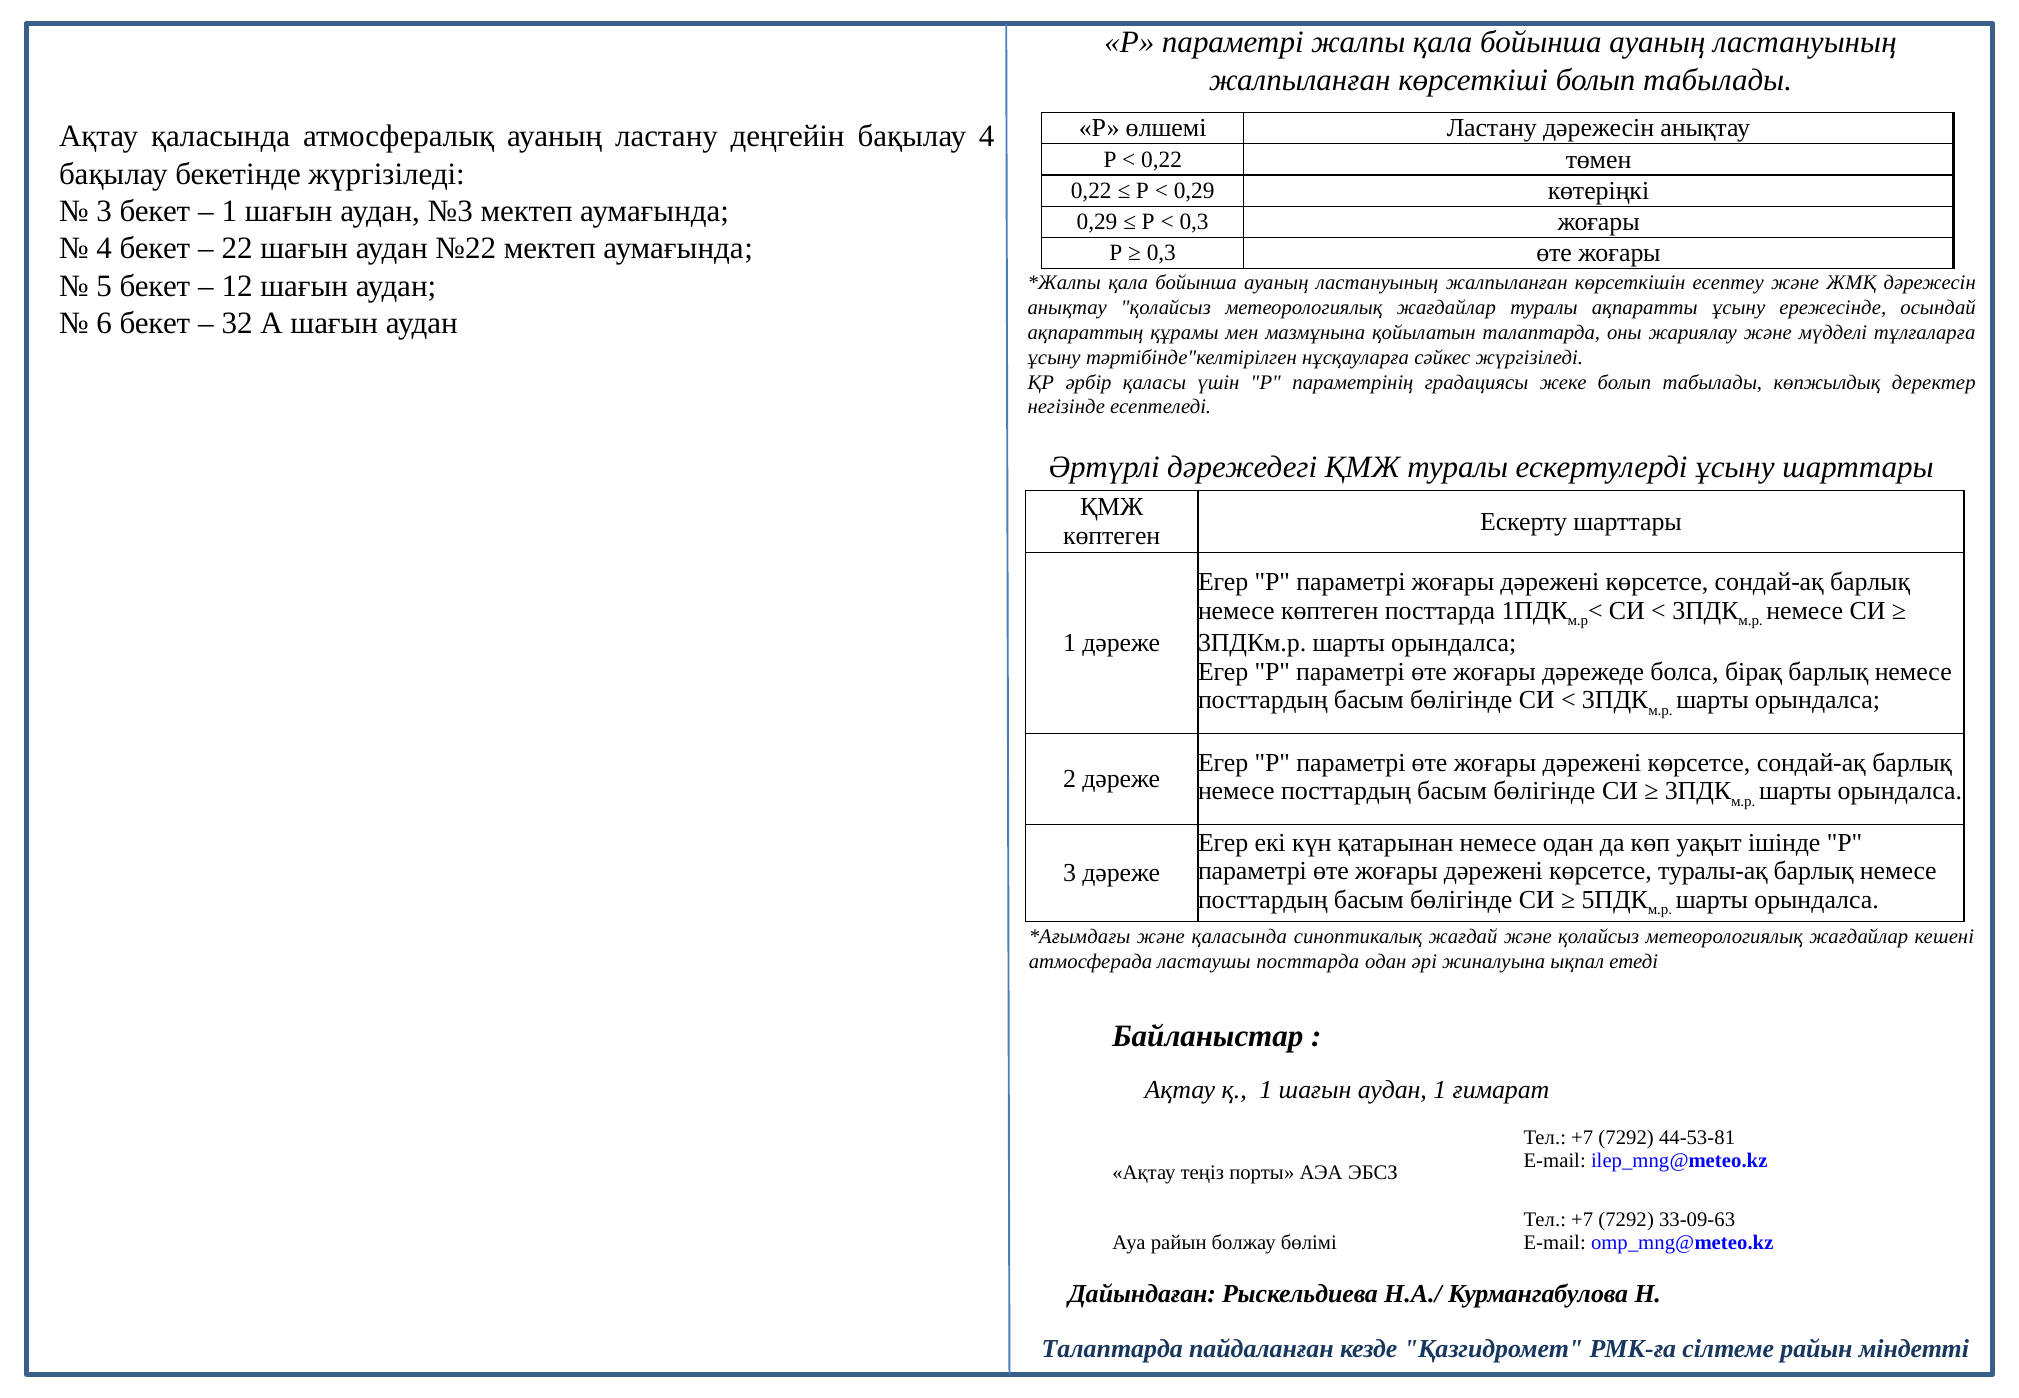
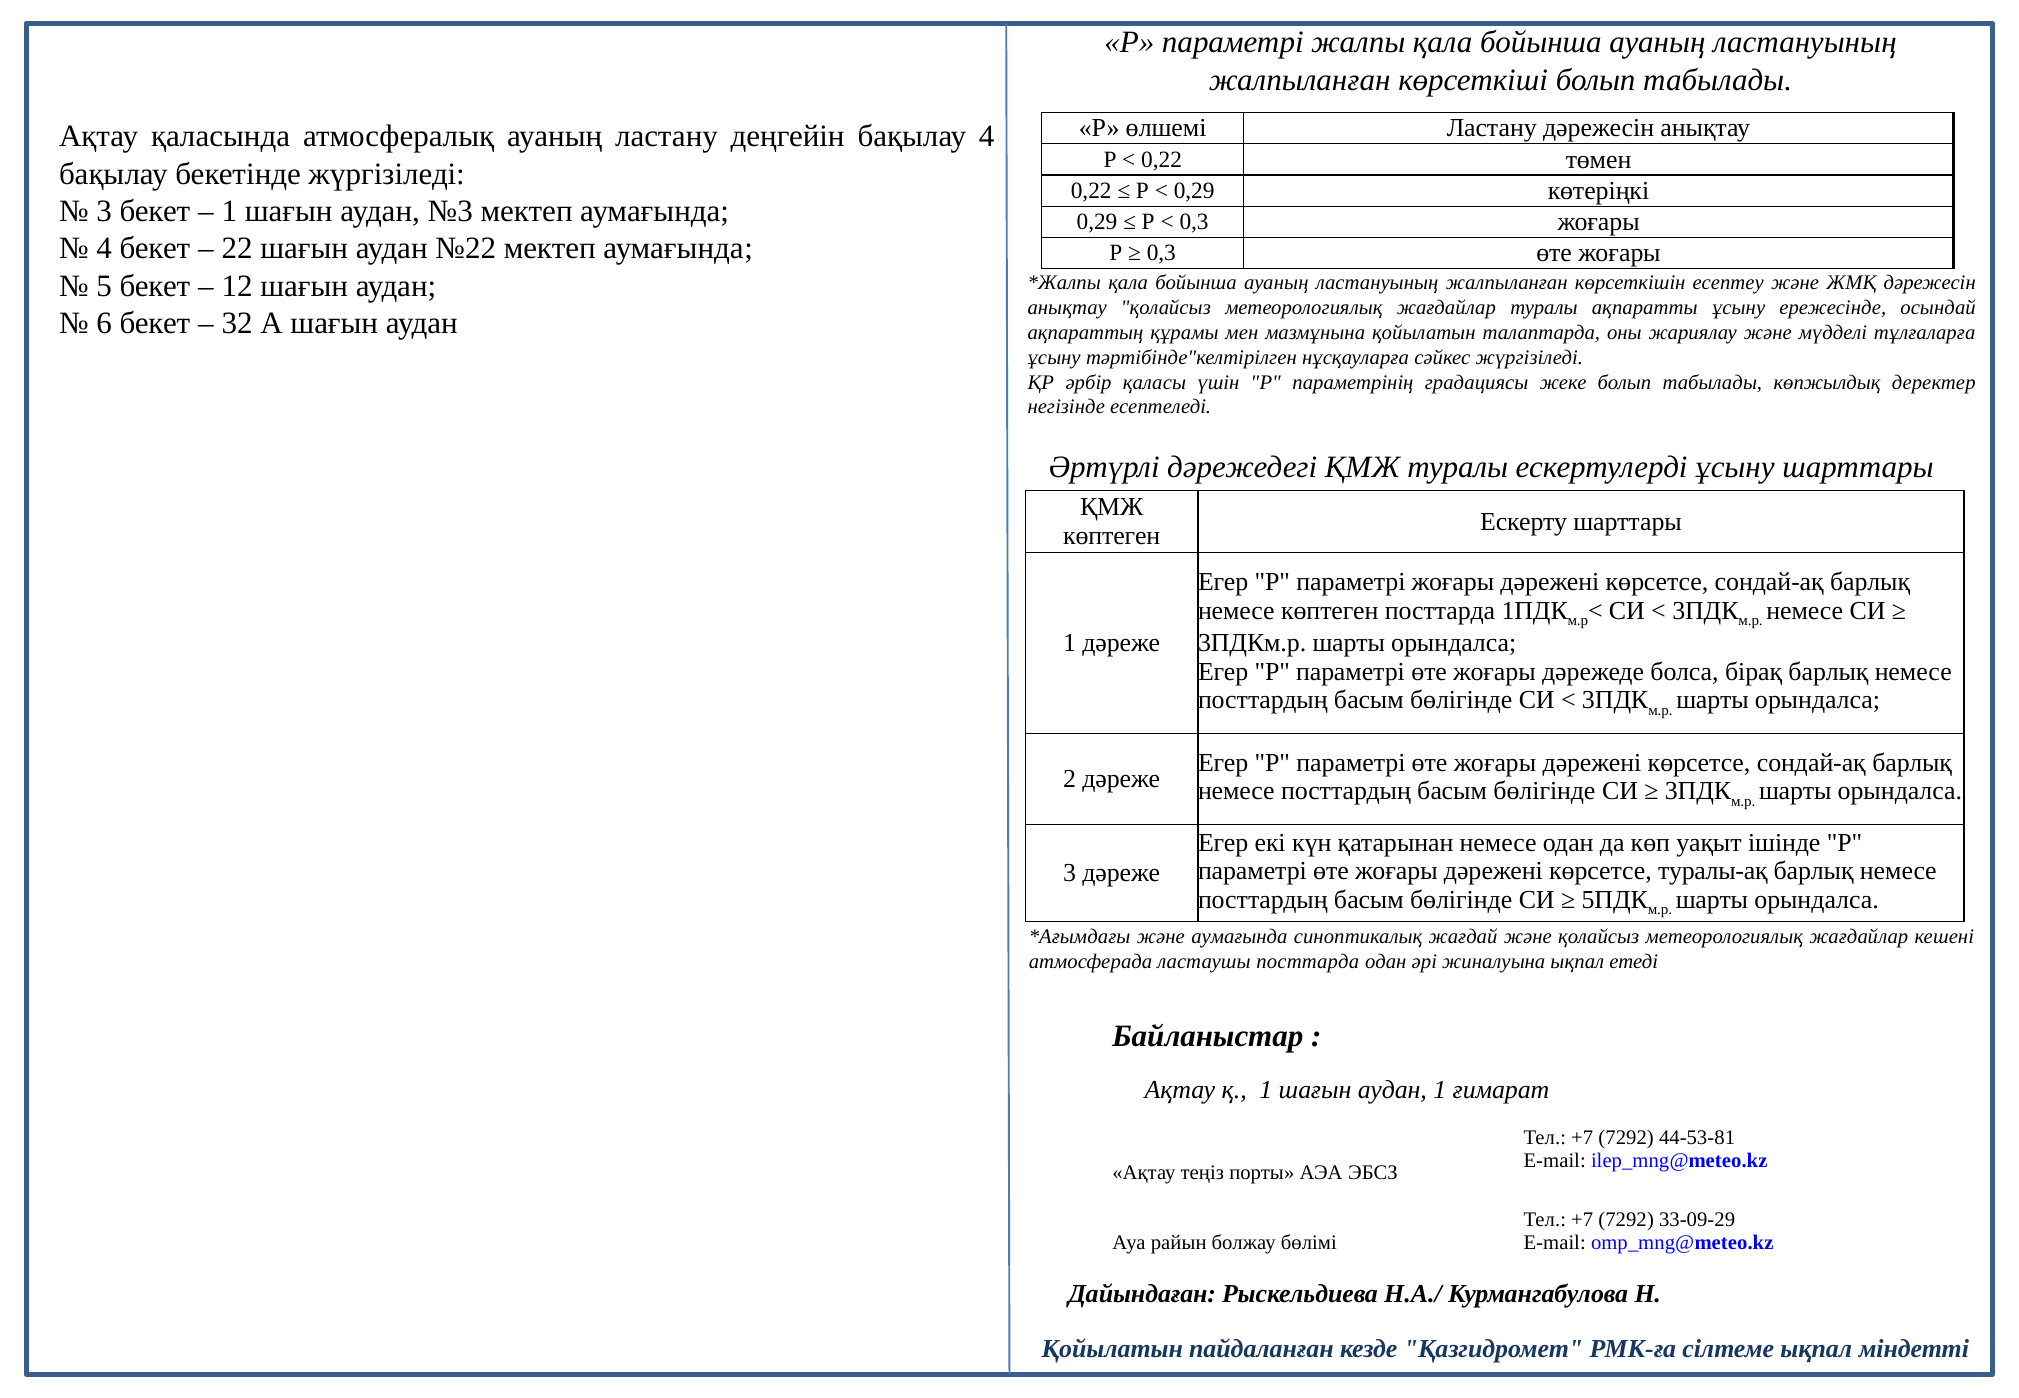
және қаласында: қаласында -> аумағында
33-09-63: 33-09-63 -> 33-09-29
Талаптарда at (1112, 1348): Талаптарда -> Қойылатын
сілтеме райын: райын -> ықпал
